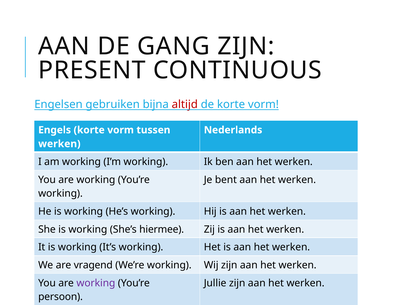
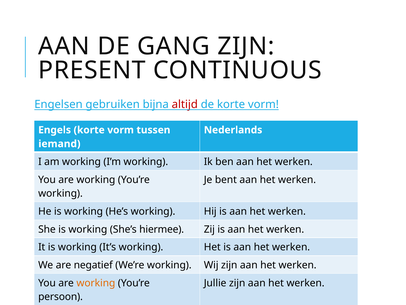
werken at (59, 144): werken -> iemand
vragend: vragend -> negatief
working at (96, 283) colour: purple -> orange
